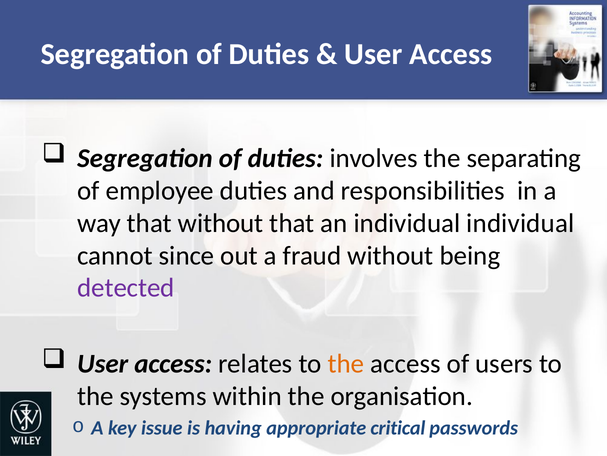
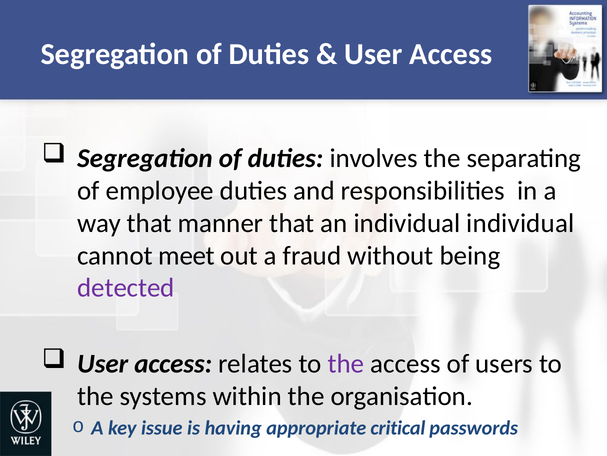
that without: without -> manner
since: since -> meet
the at (346, 363) colour: orange -> purple
